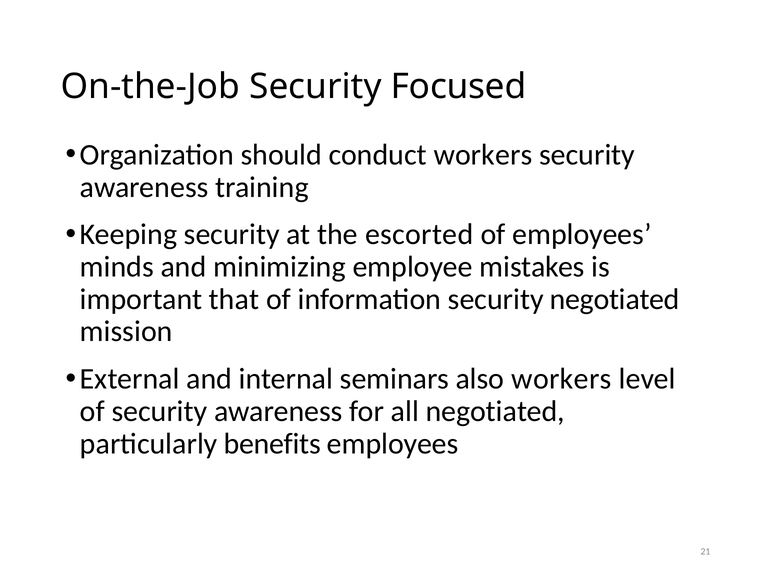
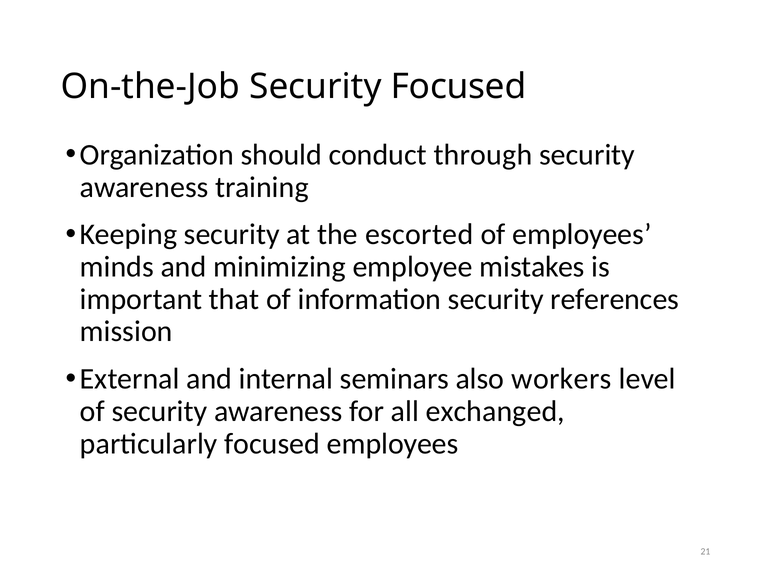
conduct workers: workers -> through
security negotiated: negotiated -> references
all negotiated: negotiated -> exchanged
particularly benefits: benefits -> focused
